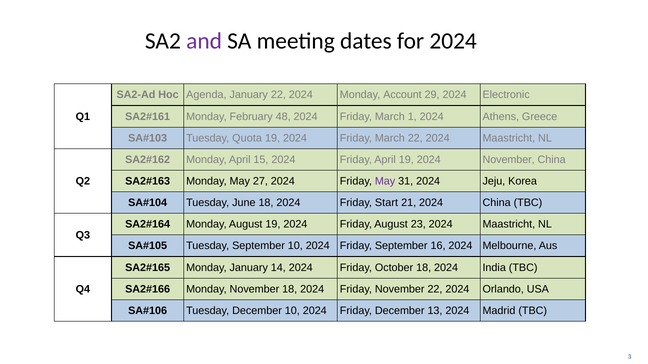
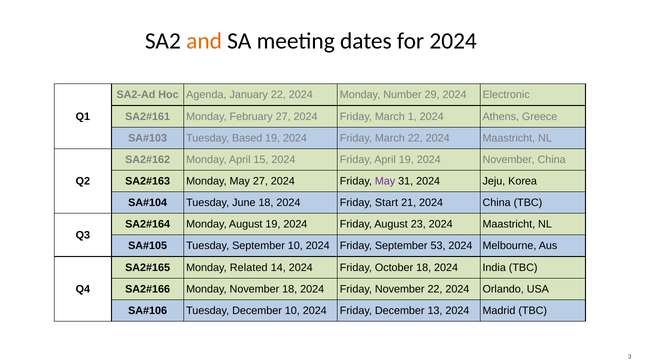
and colour: purple -> orange
Account: Account -> Number
February 48: 48 -> 27
Quota: Quota -> Based
16: 16 -> 53
Monday January: January -> Related
